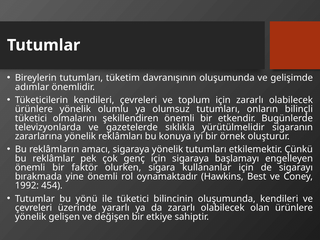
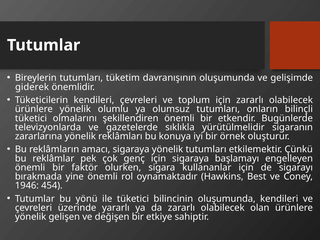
adımlar: adımlar -> giderek
1992: 1992 -> 1946
